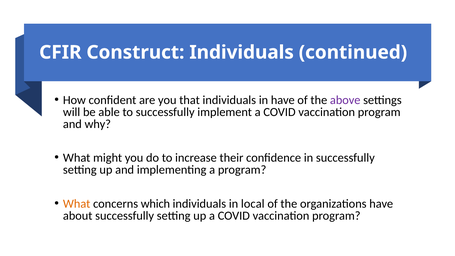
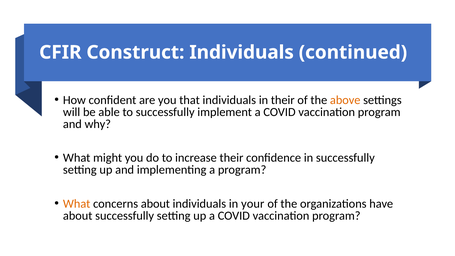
in have: have -> their
above colour: purple -> orange
concerns which: which -> about
local: local -> your
